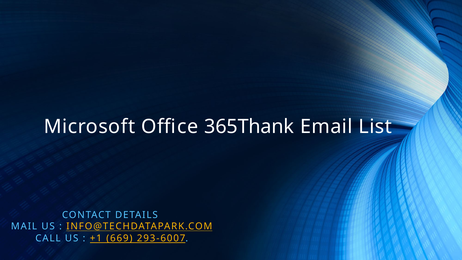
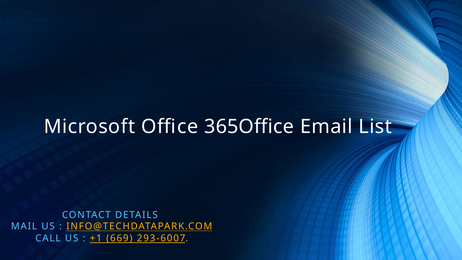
365Thank: 365Thank -> 365Office
